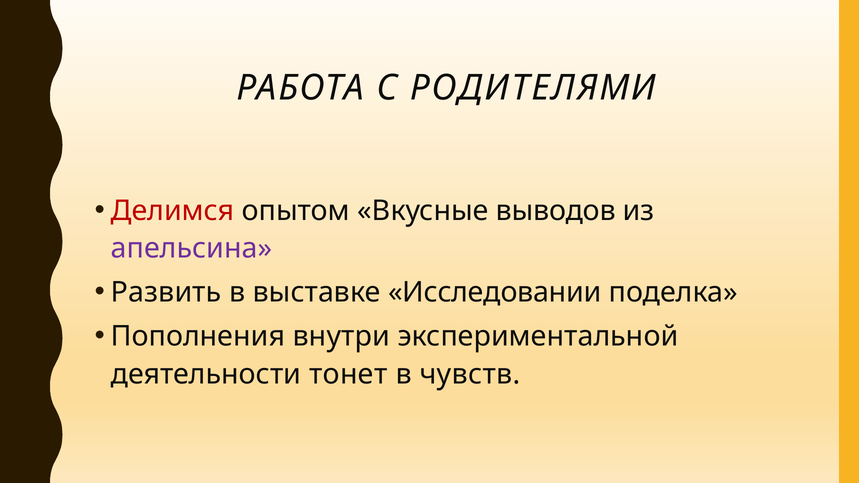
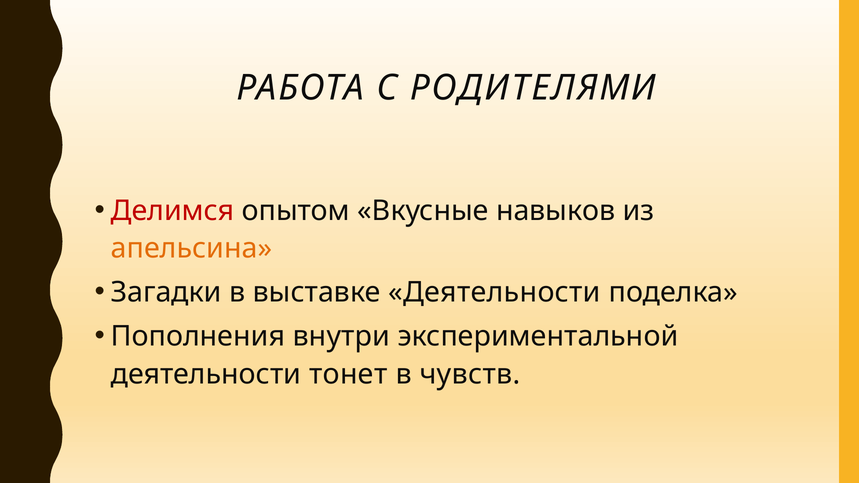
выводов: выводов -> навыков
апельсина colour: purple -> orange
Развить: Развить -> Загадки
выставке Исследовании: Исследовании -> Деятельности
